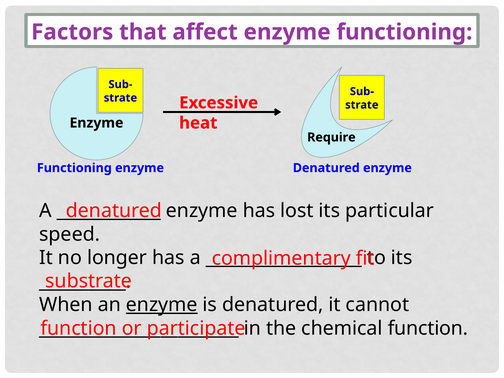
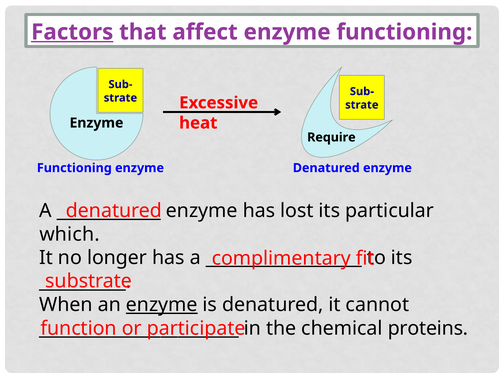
Factors underline: none -> present
speed: speed -> which
chemical function: function -> proteins
